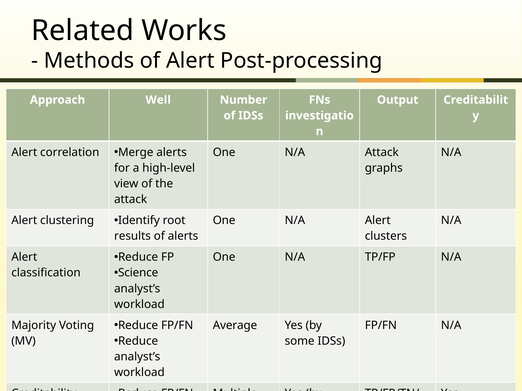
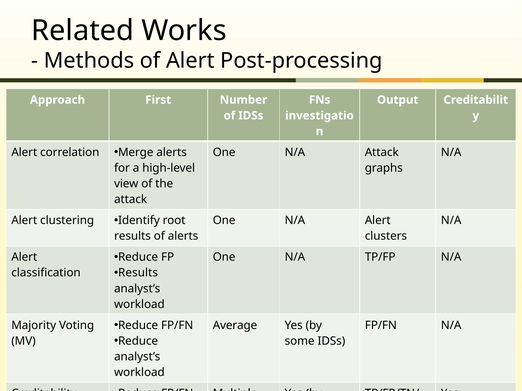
Well: Well -> First
Science at (138, 273): Science -> Results
